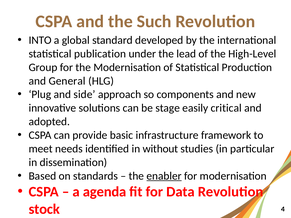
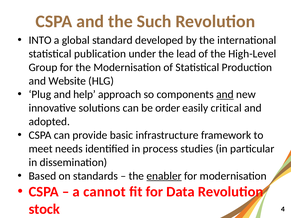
General: General -> Website
side: side -> help
and at (225, 95) underline: none -> present
stage: stage -> order
without: without -> process
agenda: agenda -> cannot
